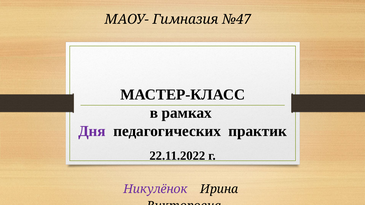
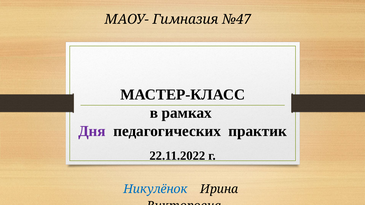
Никулёнок colour: purple -> blue
